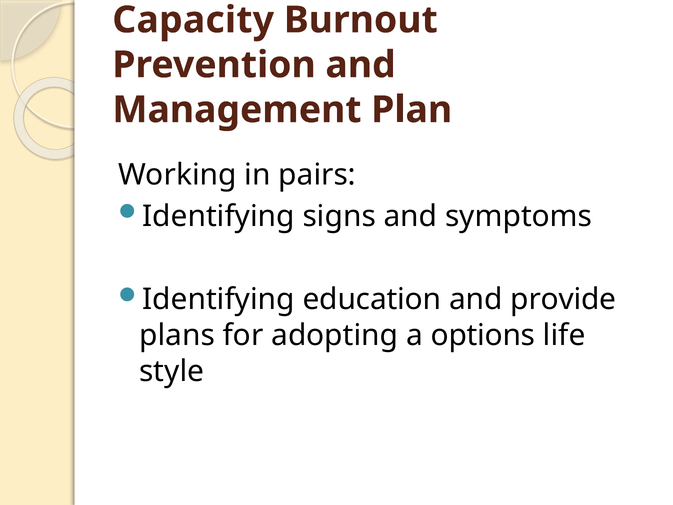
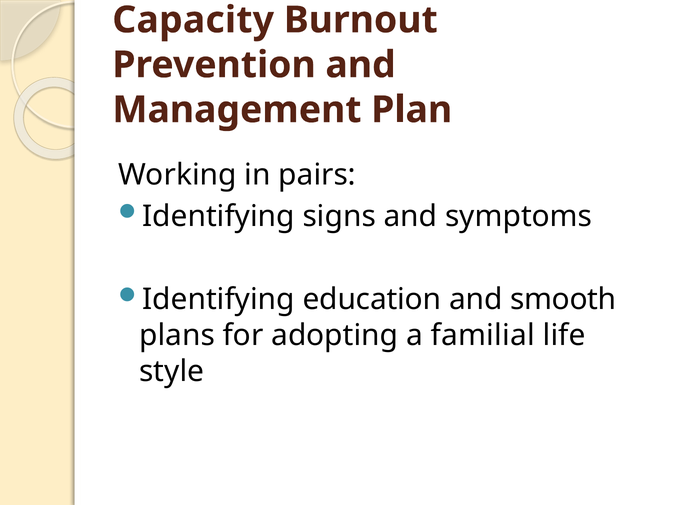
provide: provide -> smooth
options: options -> familial
